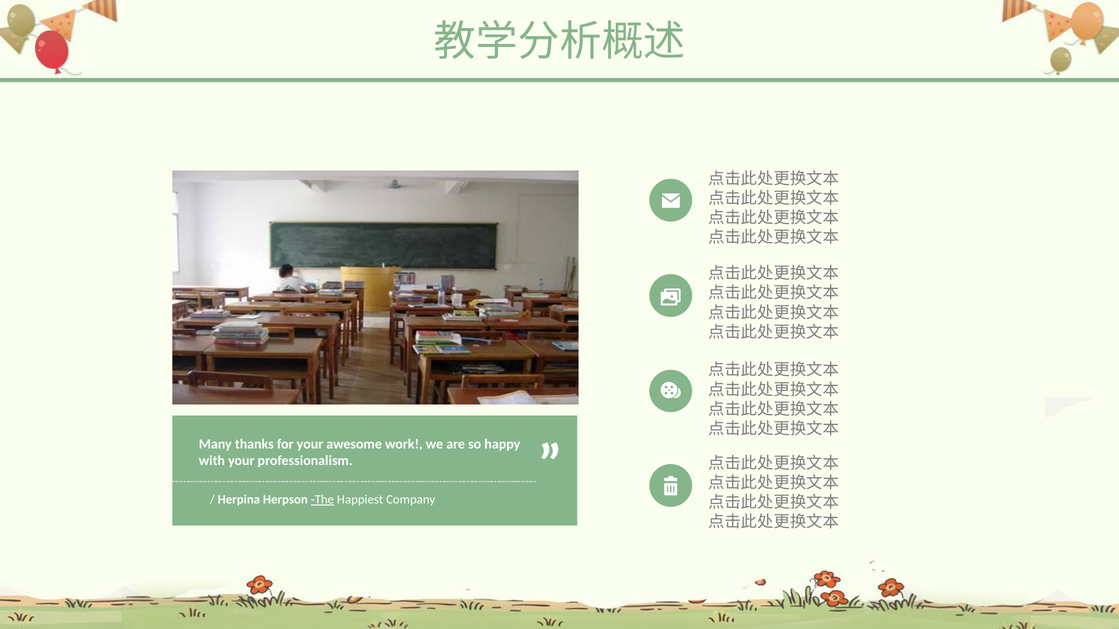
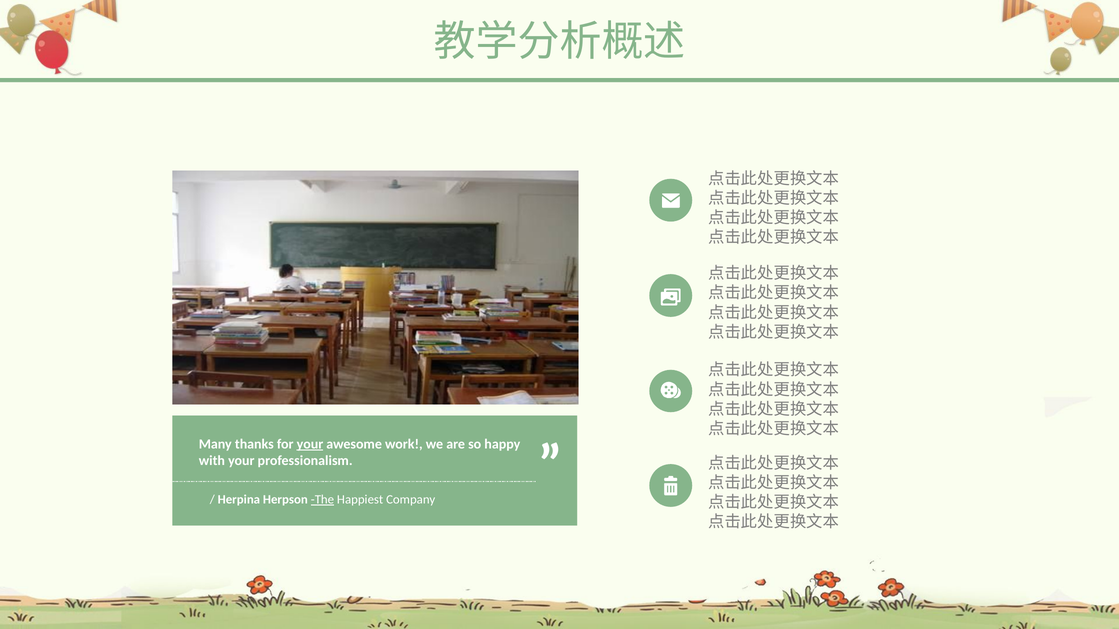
your at (310, 444) underline: none -> present
